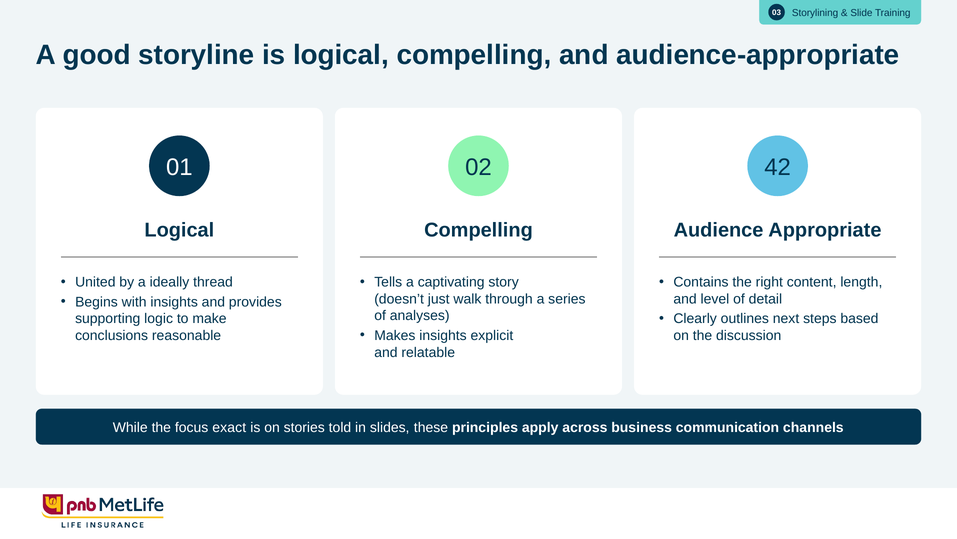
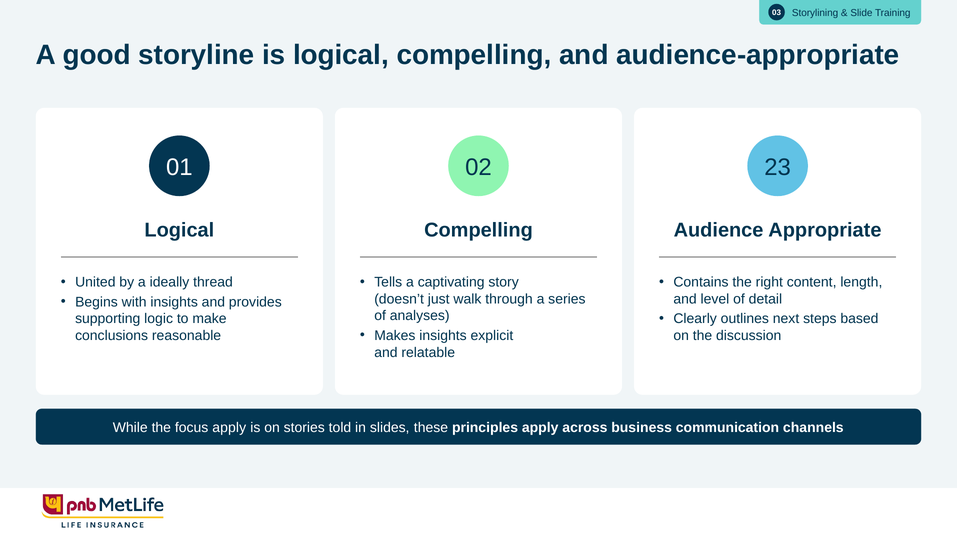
42: 42 -> 23
focus exact: exact -> apply
